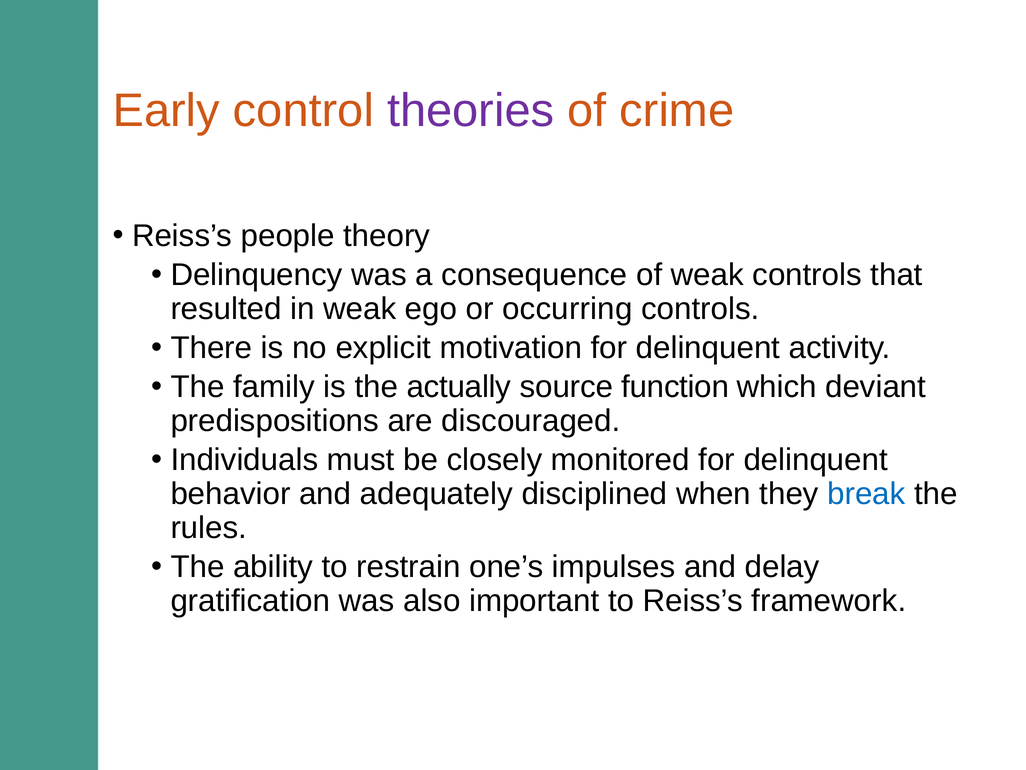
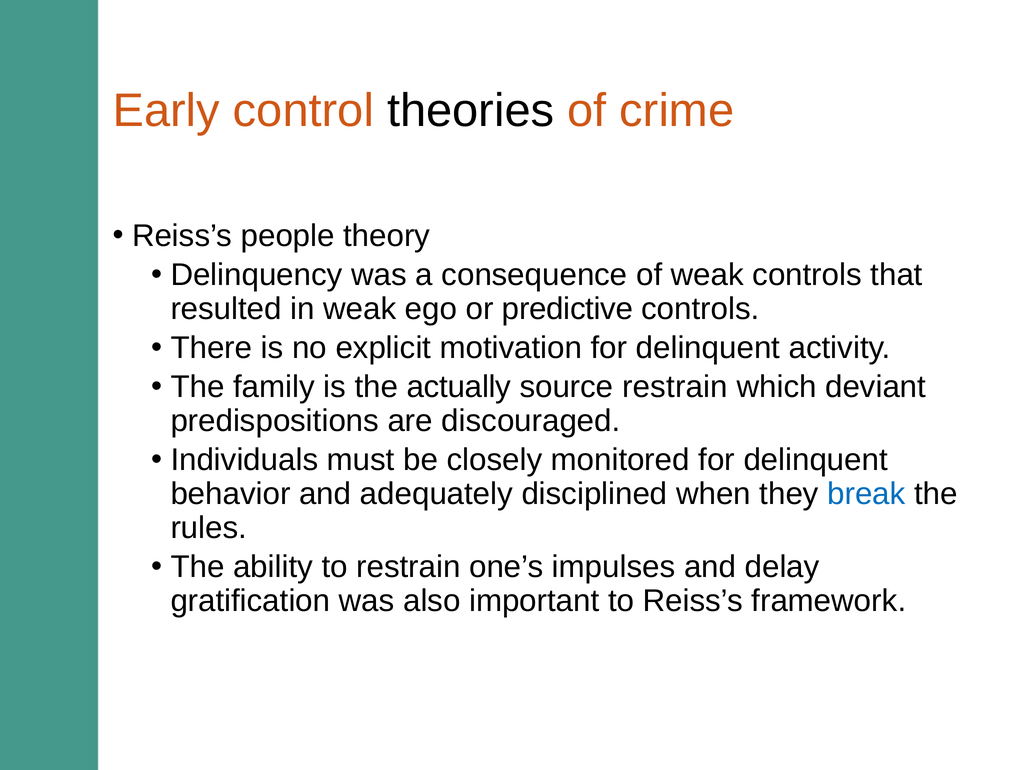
theories colour: purple -> black
occurring: occurring -> predictive
source function: function -> restrain
